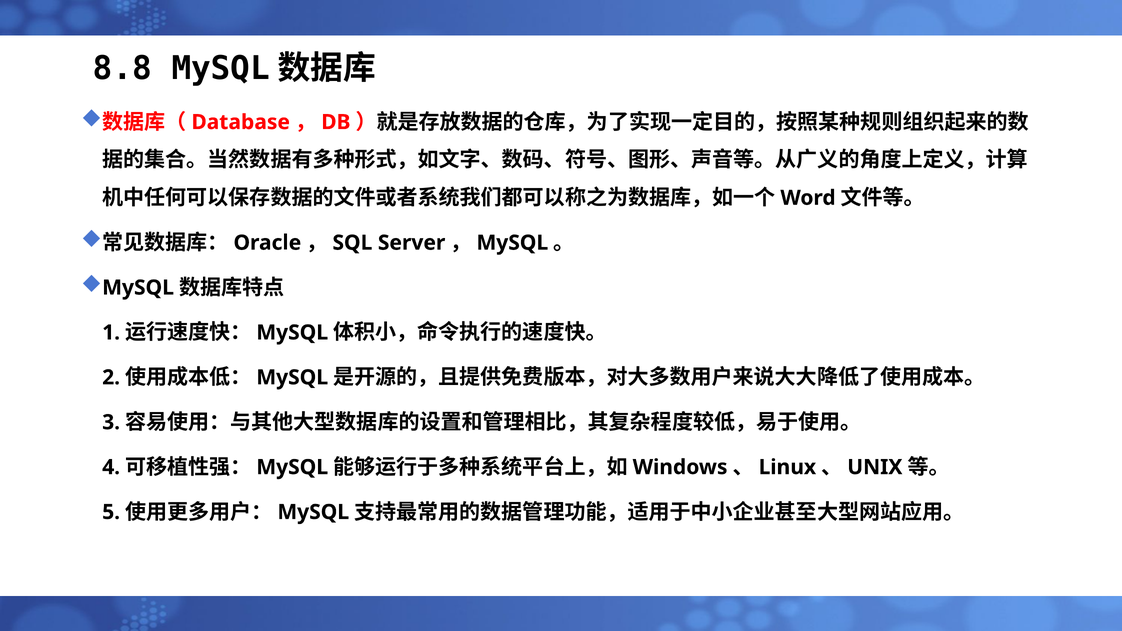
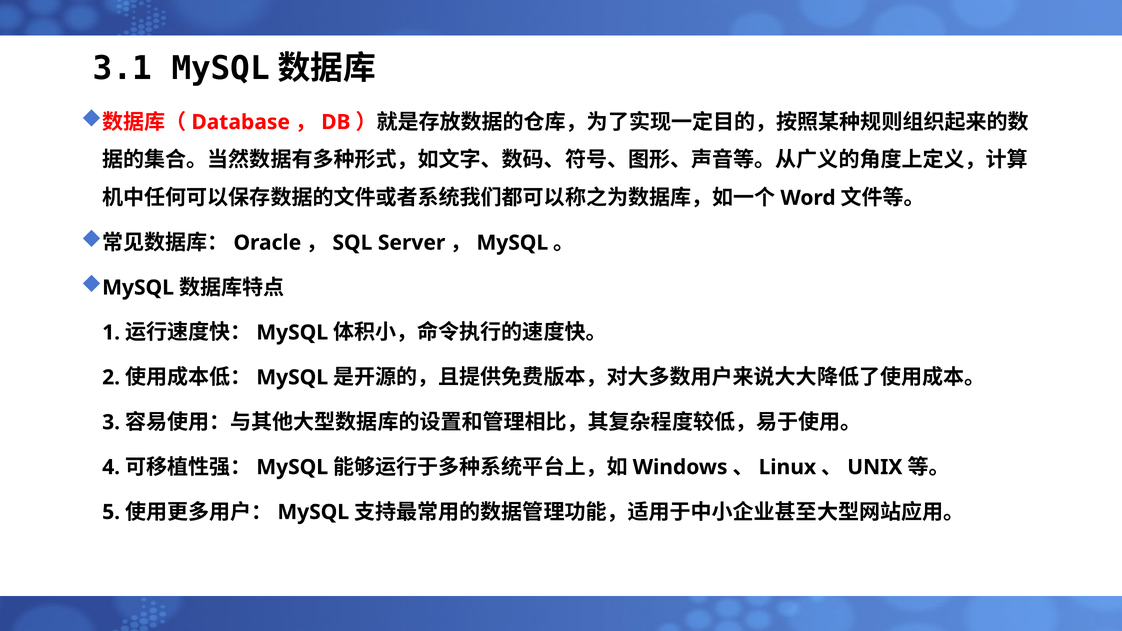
8.8: 8.8 -> 3.1
